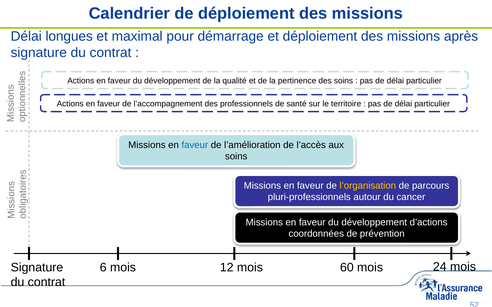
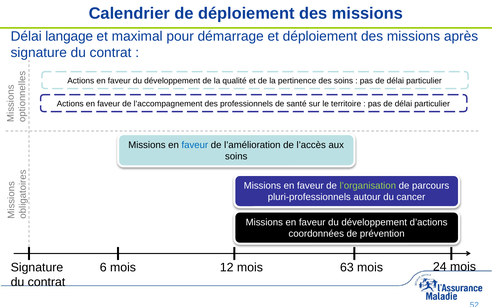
longues: longues -> langage
l’organisation colour: yellow -> light green
60: 60 -> 63
